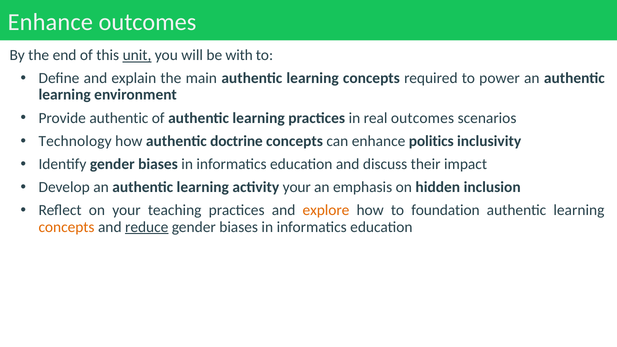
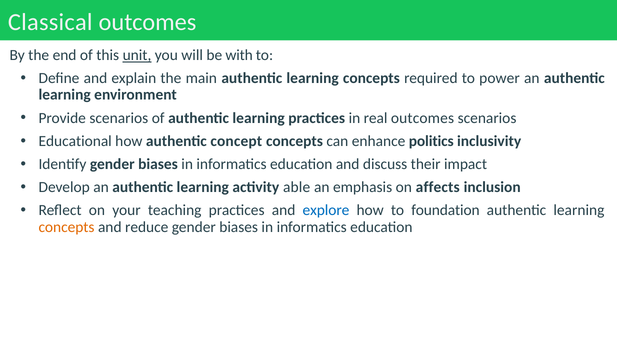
Enhance at (50, 22): Enhance -> Classical
Provide authentic: authentic -> scenarios
Technology: Technology -> Educational
doctrine: doctrine -> concept
activity your: your -> able
hidden: hidden -> affects
explore colour: orange -> blue
reduce underline: present -> none
